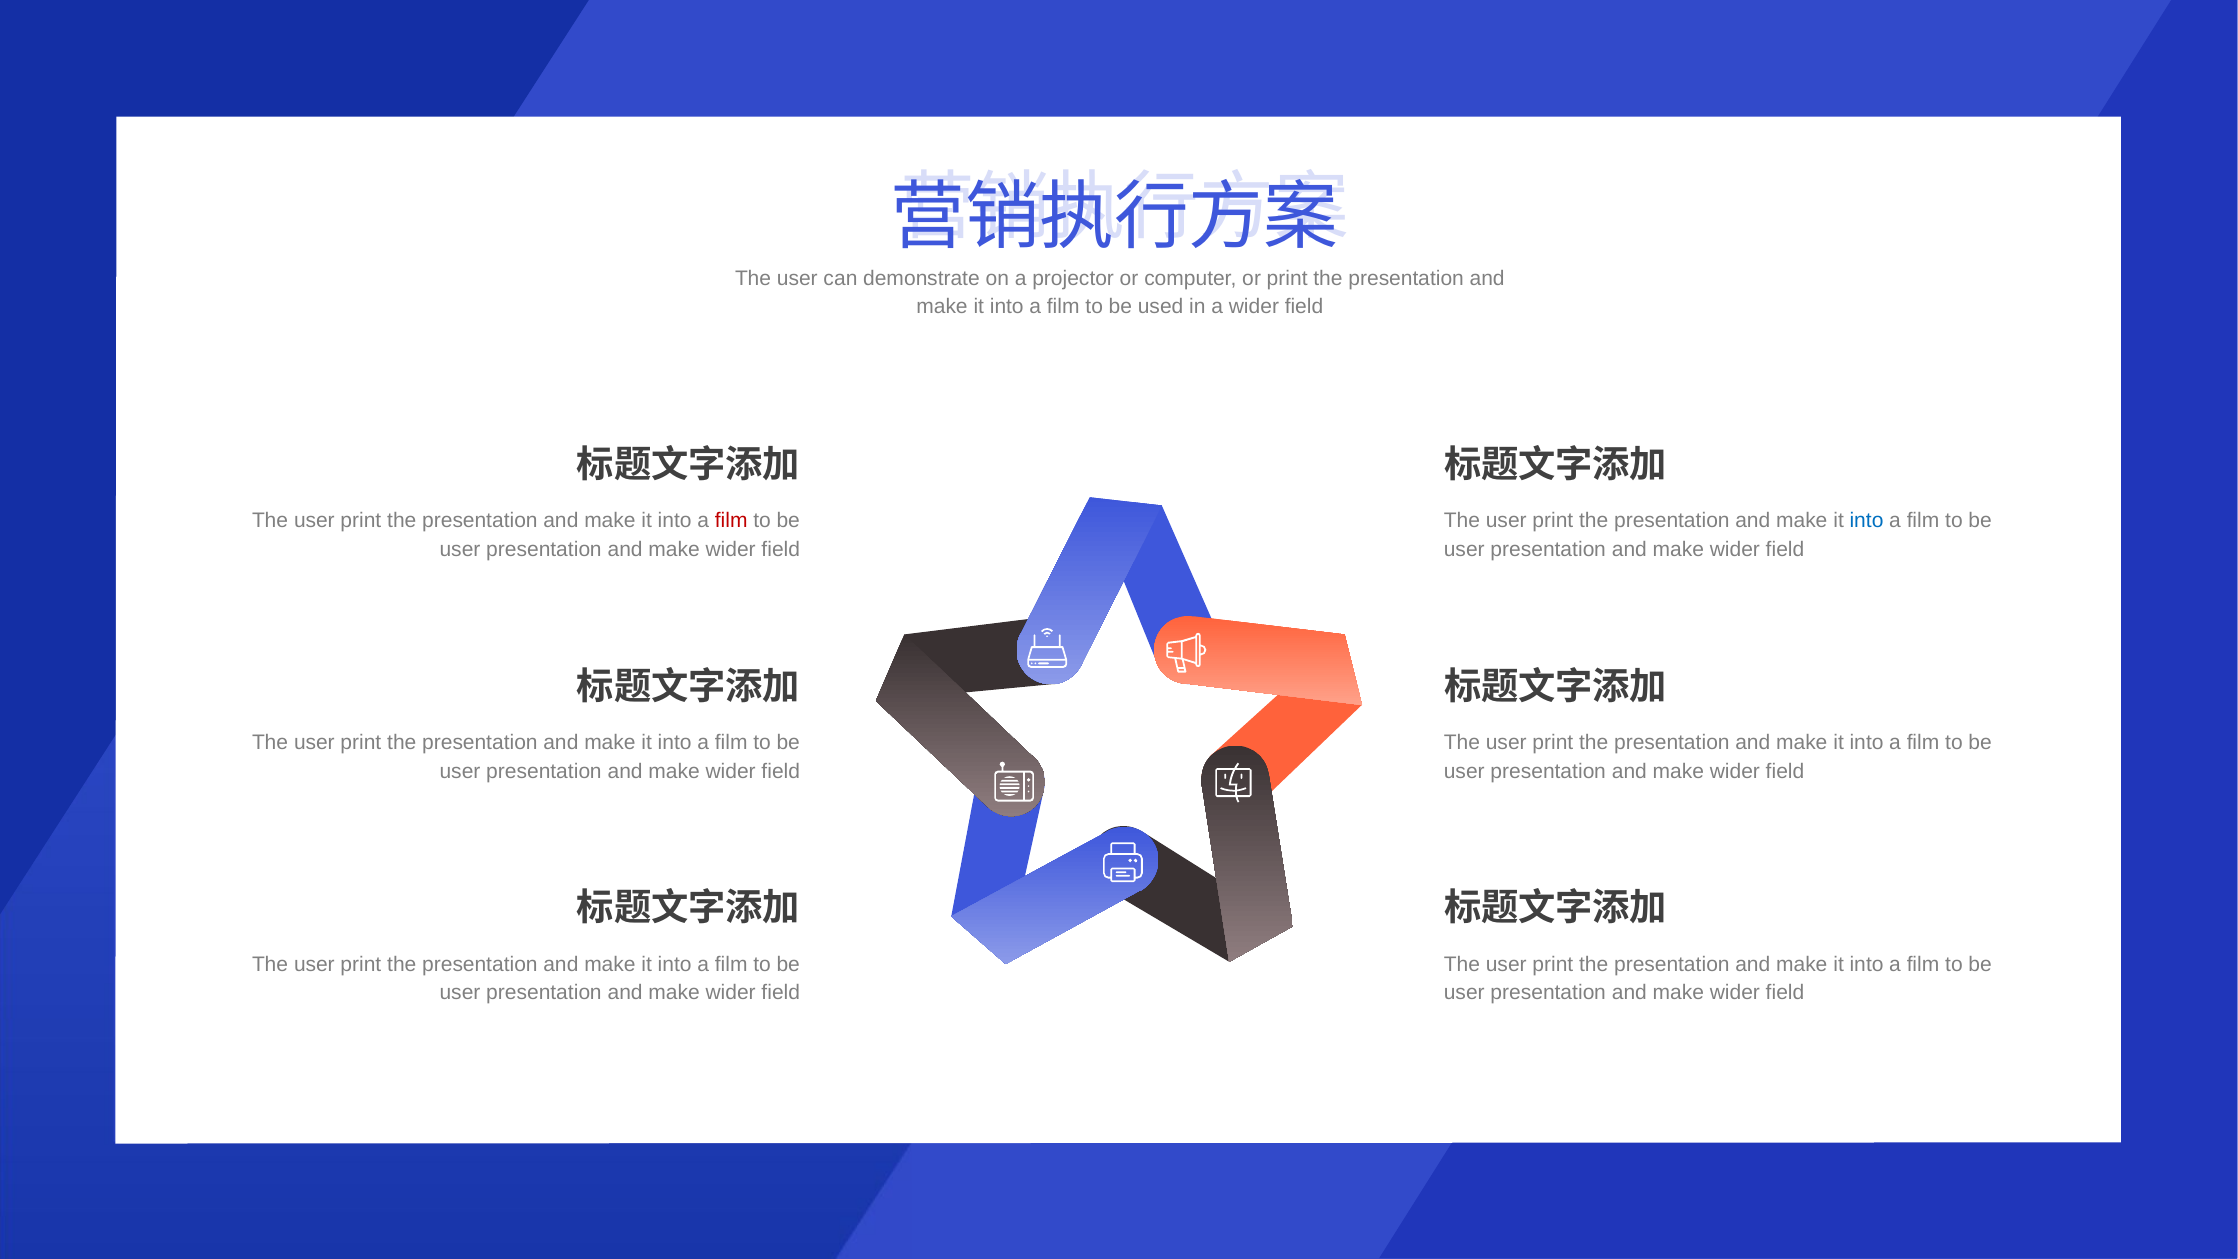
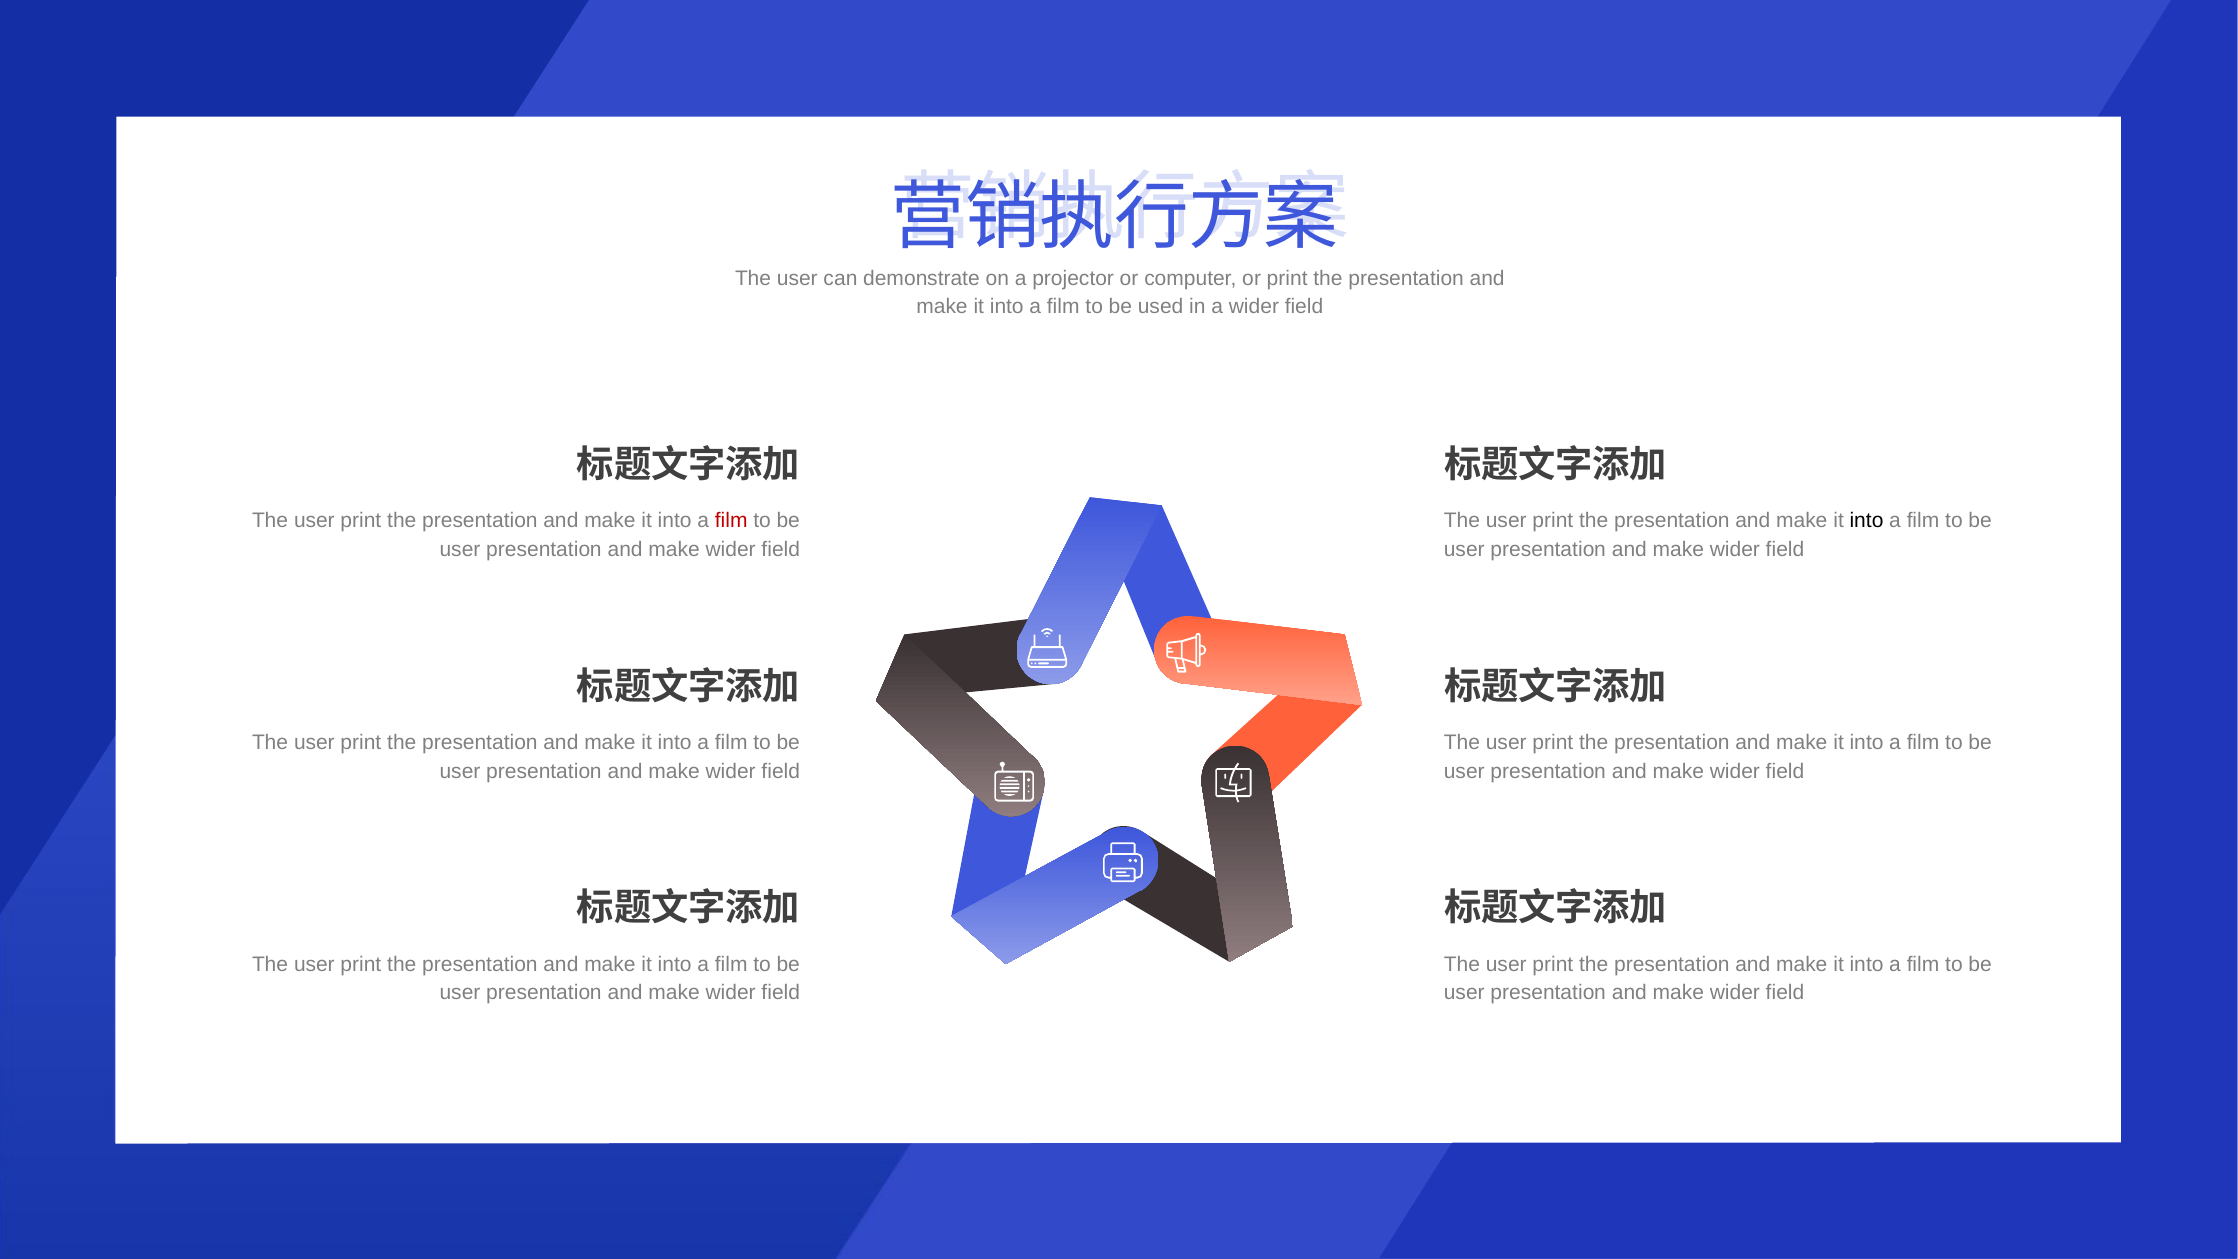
into at (1867, 520) colour: blue -> black
